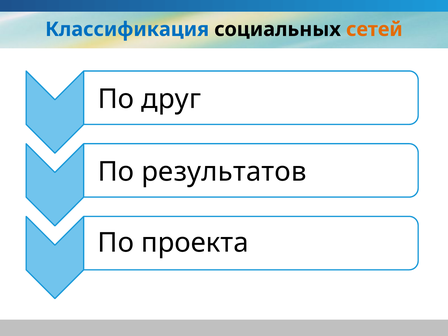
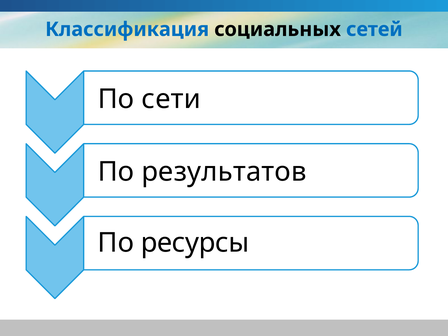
сетей colour: orange -> blue
друг: друг -> сети
проекта: проекта -> ресурсы
